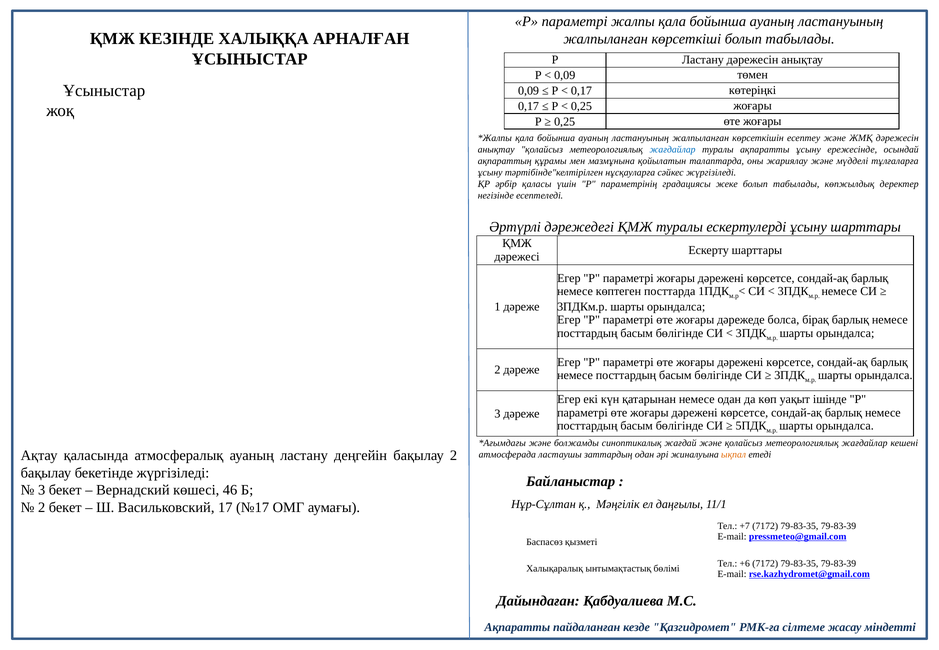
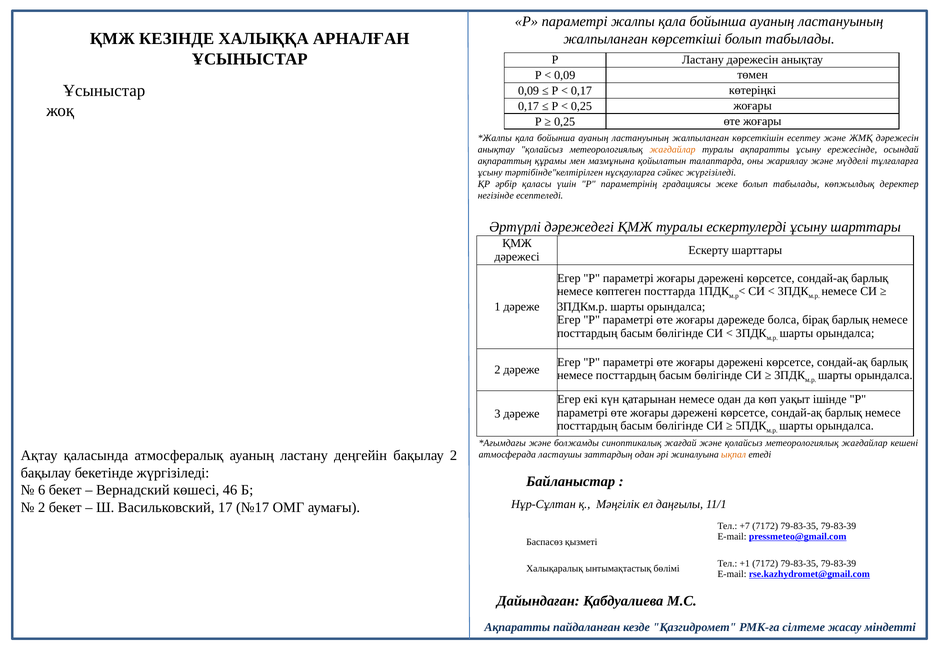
жағдайлар at (673, 150) colour: blue -> orange
3 at (42, 490): 3 -> 6
+6: +6 -> +1
